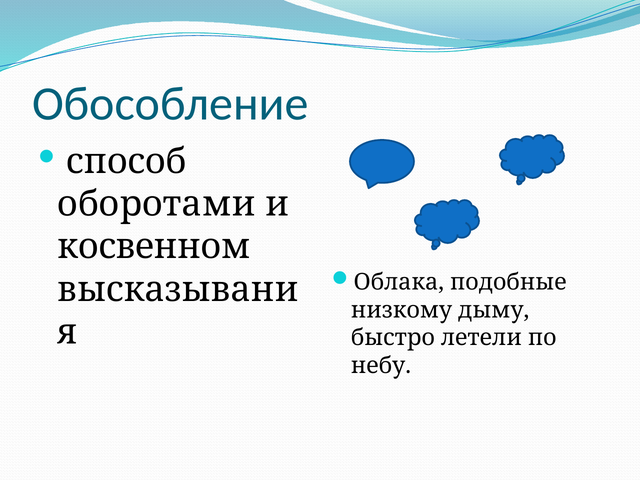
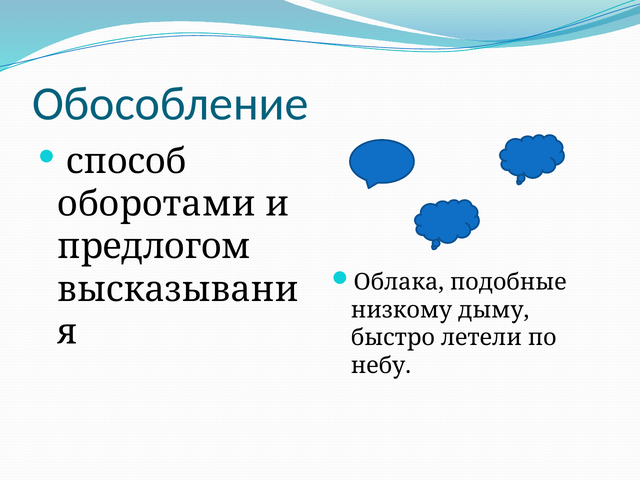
косвенном: косвенном -> предлогом
